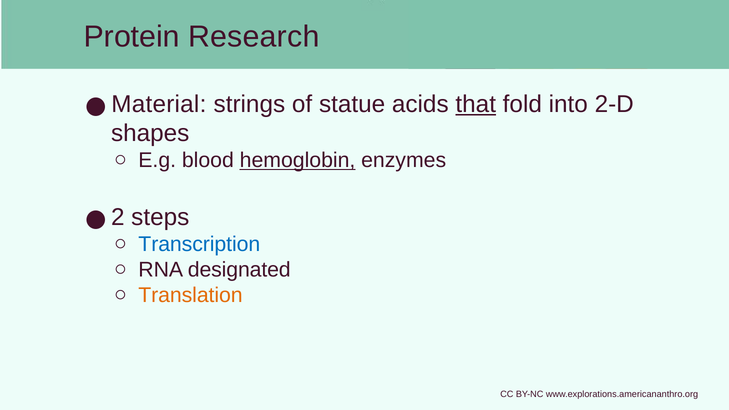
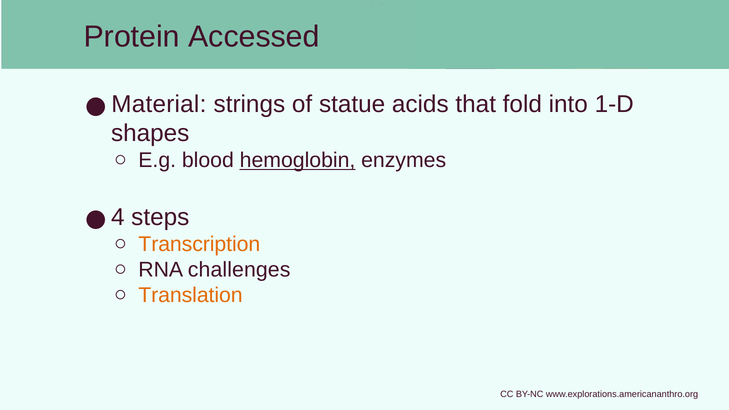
Research: Research -> Accessed
that underline: present -> none
2-D: 2-D -> 1-D
2: 2 -> 4
Transcription colour: blue -> orange
designated: designated -> challenges
